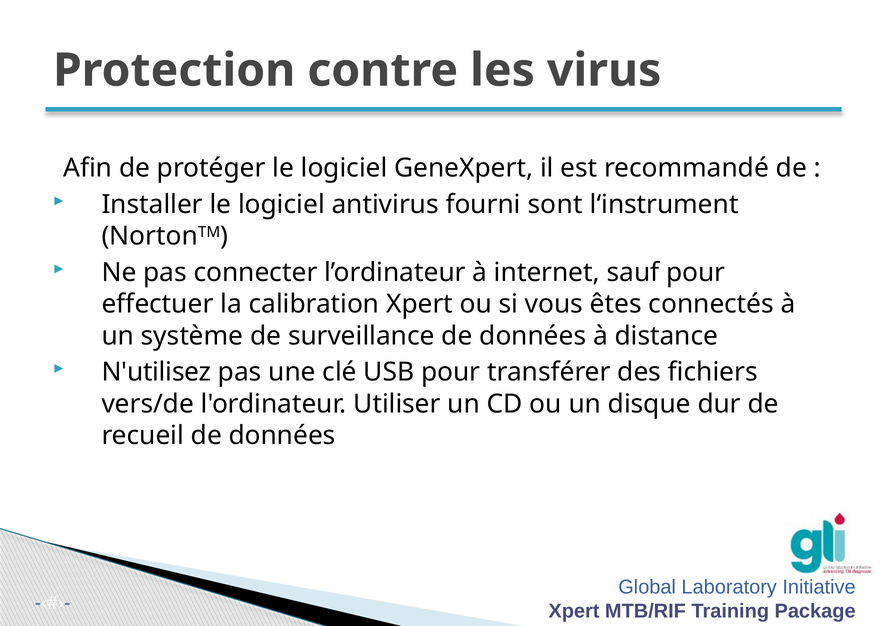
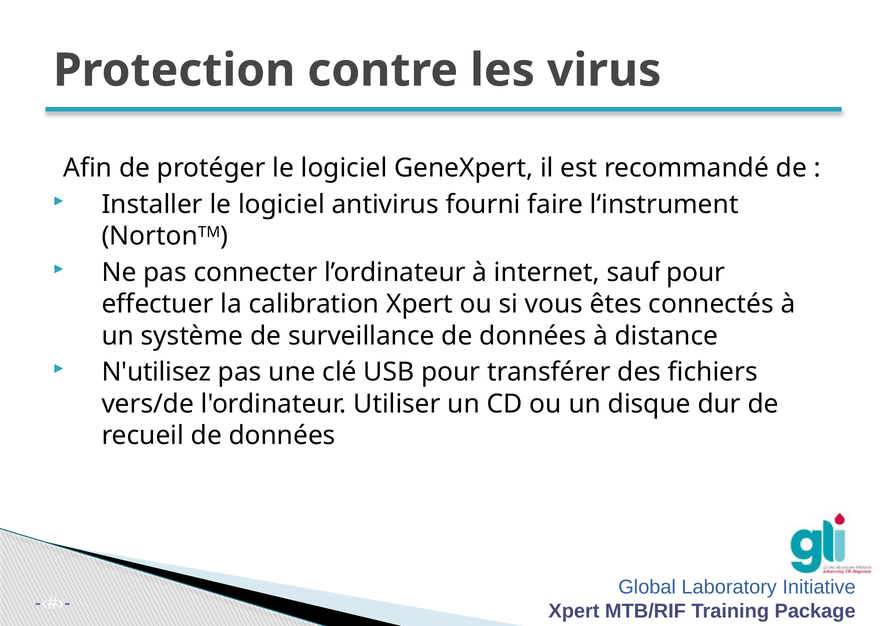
sont: sont -> faire
